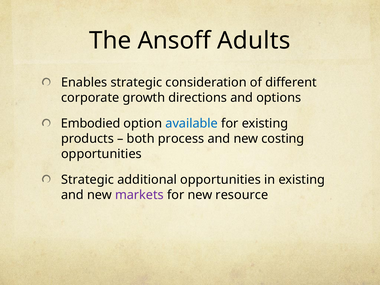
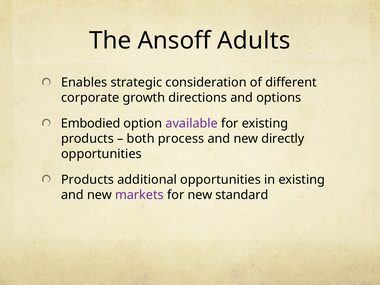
available colour: blue -> purple
costing: costing -> directly
Strategic at (88, 180): Strategic -> Products
resource: resource -> standard
